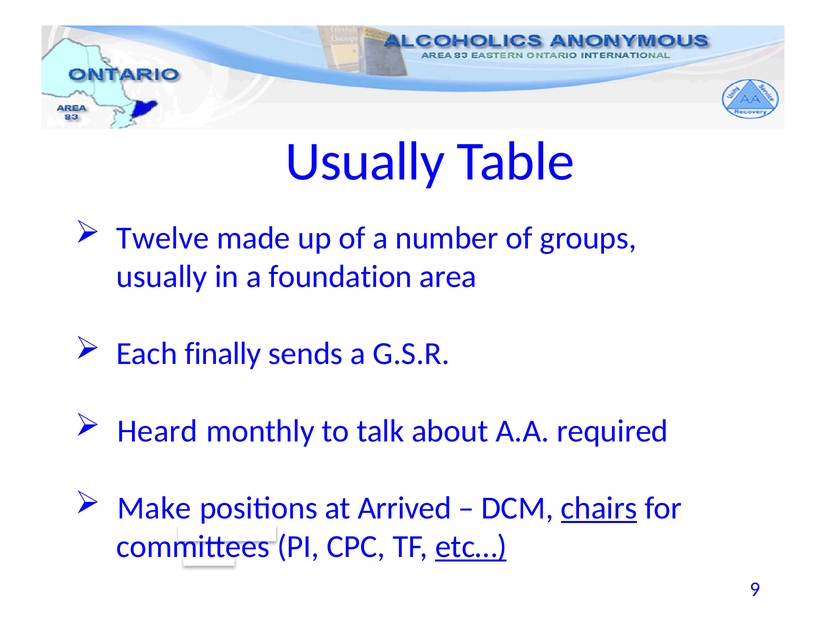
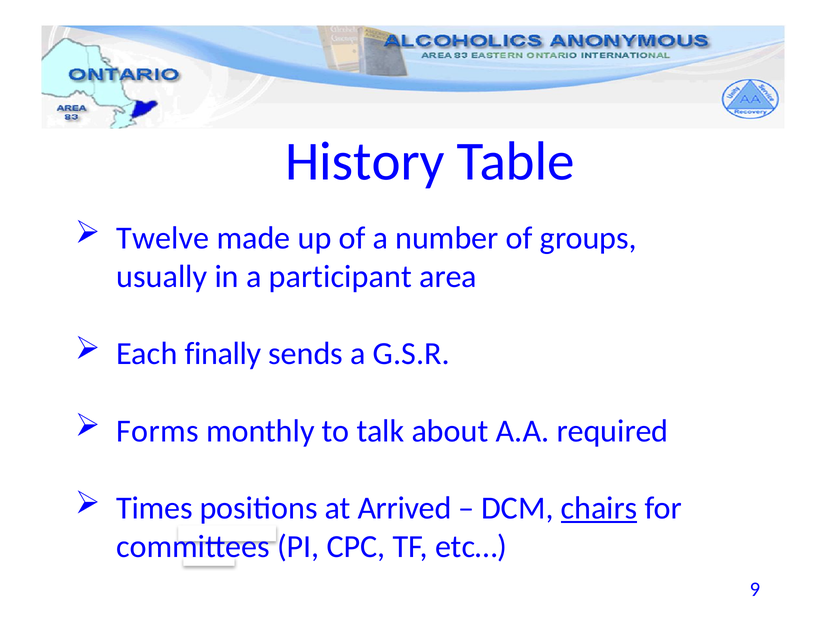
Usually at (365, 162): Usually -> History
foundation: foundation -> participant
Heard: Heard -> Forms
Make: Make -> Times
etc… underline: present -> none
